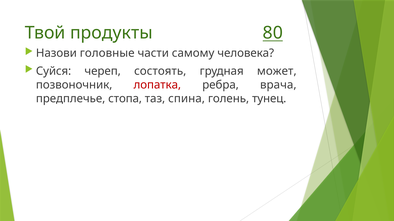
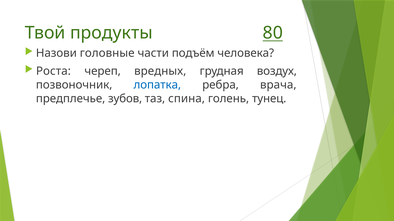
самому: самому -> подъём
Суйся: Суйся -> Роста
состоять: состоять -> вредных
может: может -> воздух
лопатка colour: red -> blue
стопа: стопа -> зубов
